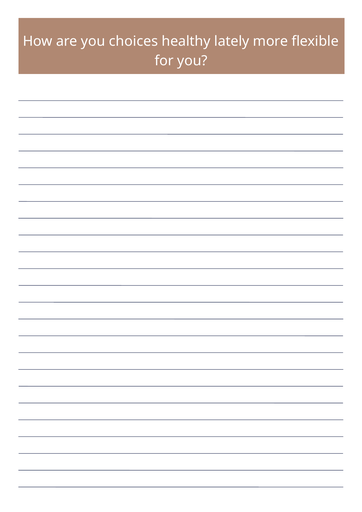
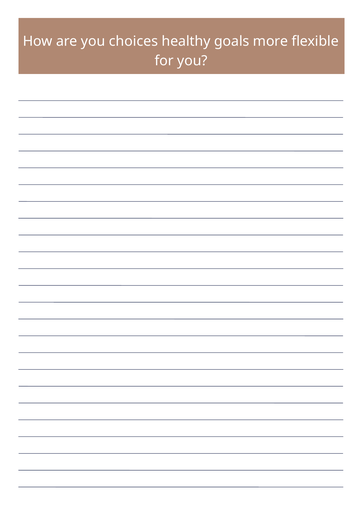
lately: lately -> goals
